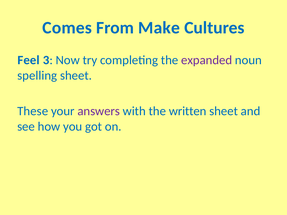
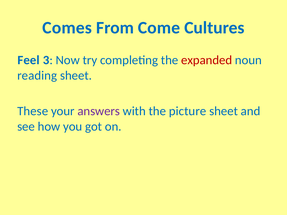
Make: Make -> Come
expanded colour: purple -> red
spelling: spelling -> reading
written: written -> picture
